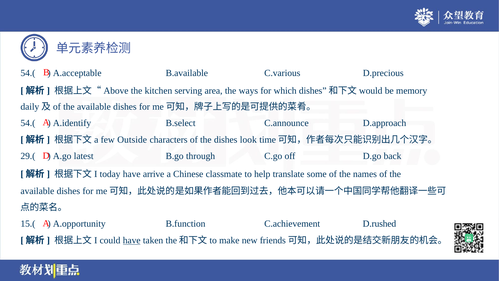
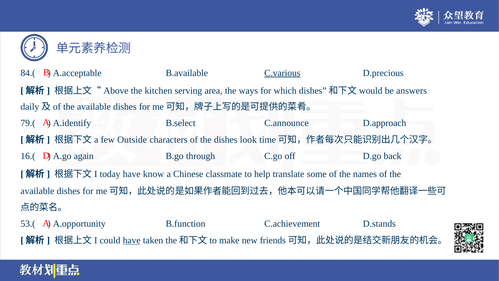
54.( at (28, 73): 54.( -> 84.(
C.various underline: none -> present
memory: memory -> answers
54.( at (28, 123): 54.( -> 79.(
29.(: 29.( -> 16.(
latest: latest -> again
arrive: arrive -> know
15.(: 15.( -> 53.(
D.rushed: D.rushed -> D.stands
